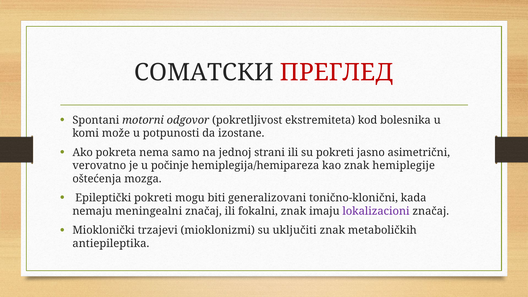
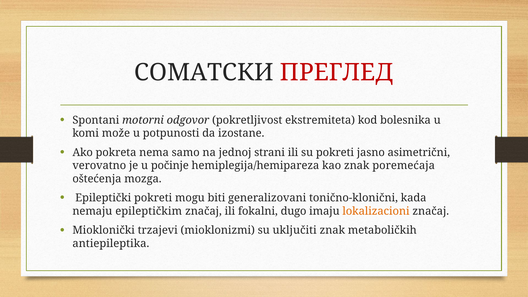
hemiplegije: hemiplegije -> poremećaja
meningealni: meningealni -> epileptičkim
fokalni znak: znak -> dugo
lokalizacioni colour: purple -> orange
